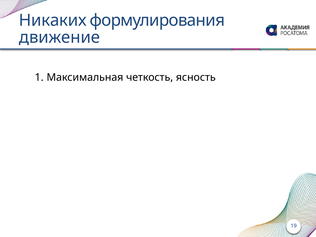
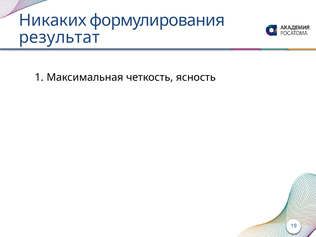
движение: движение -> результат
